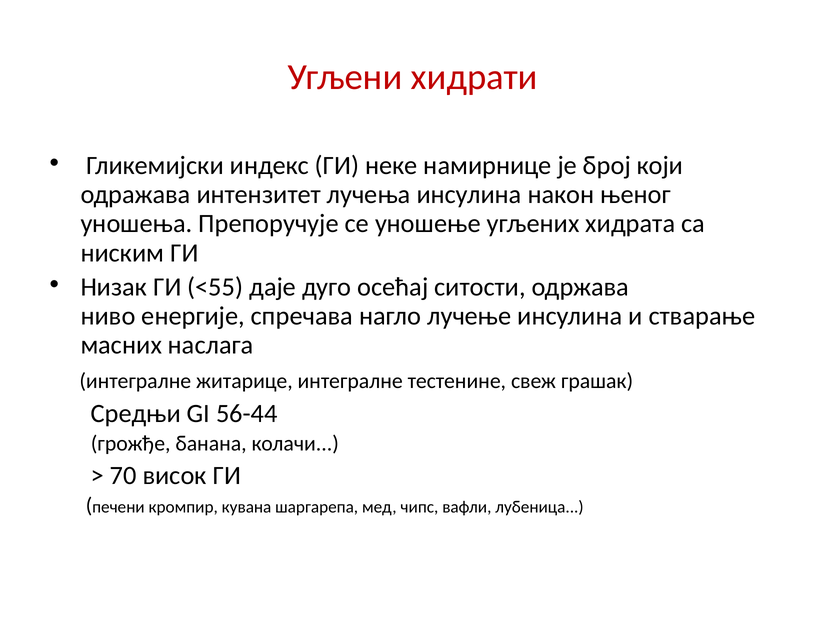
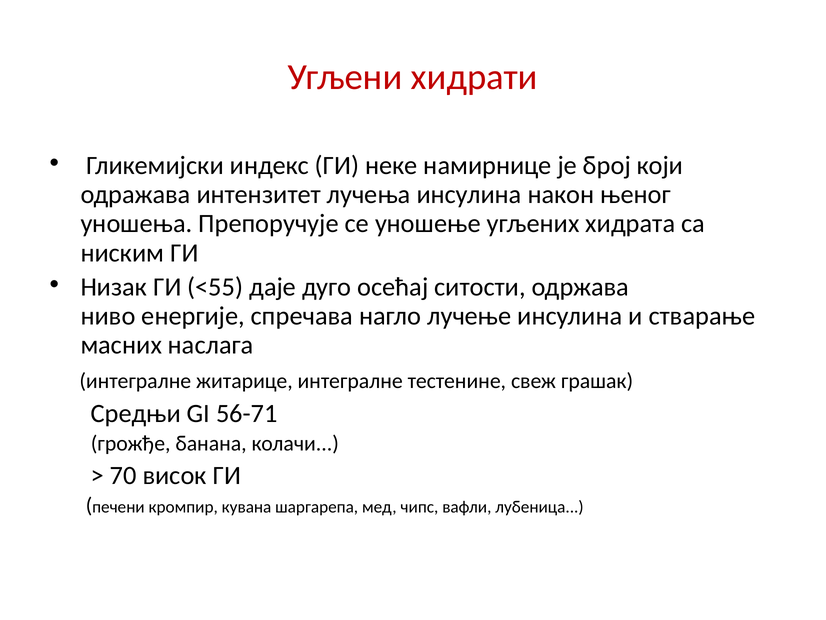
56-44: 56-44 -> 56-71
